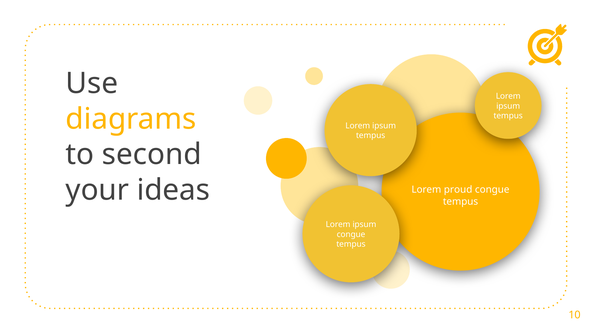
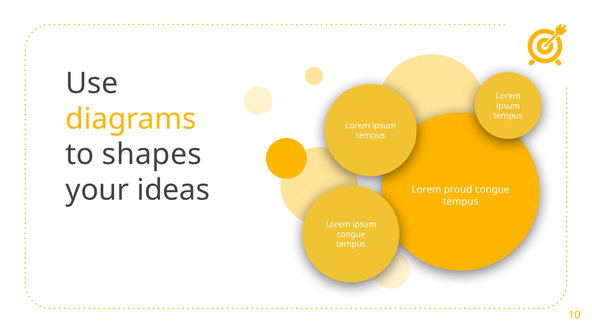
second: second -> shapes
